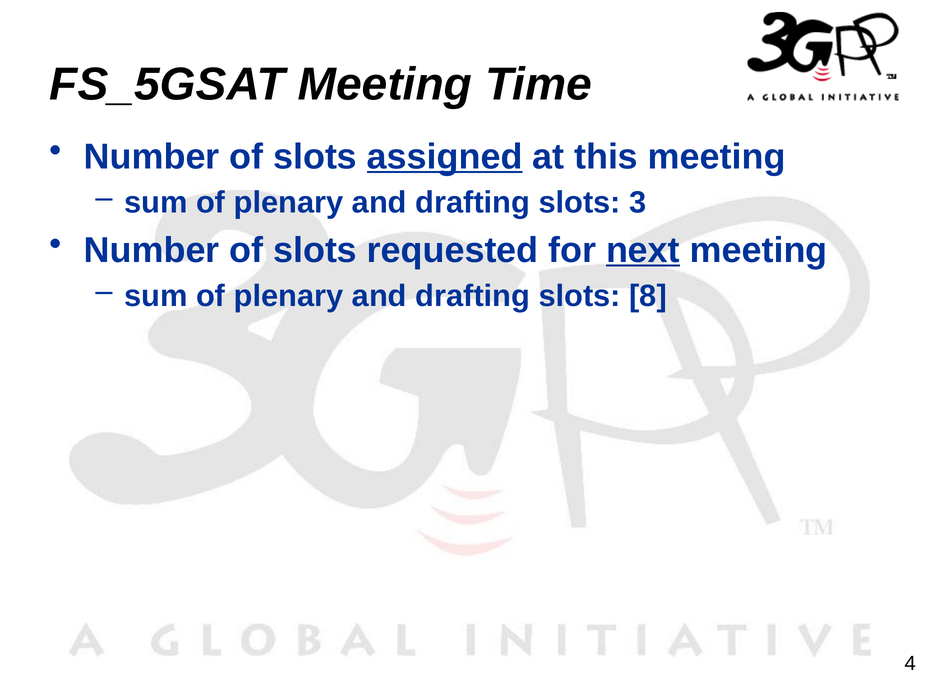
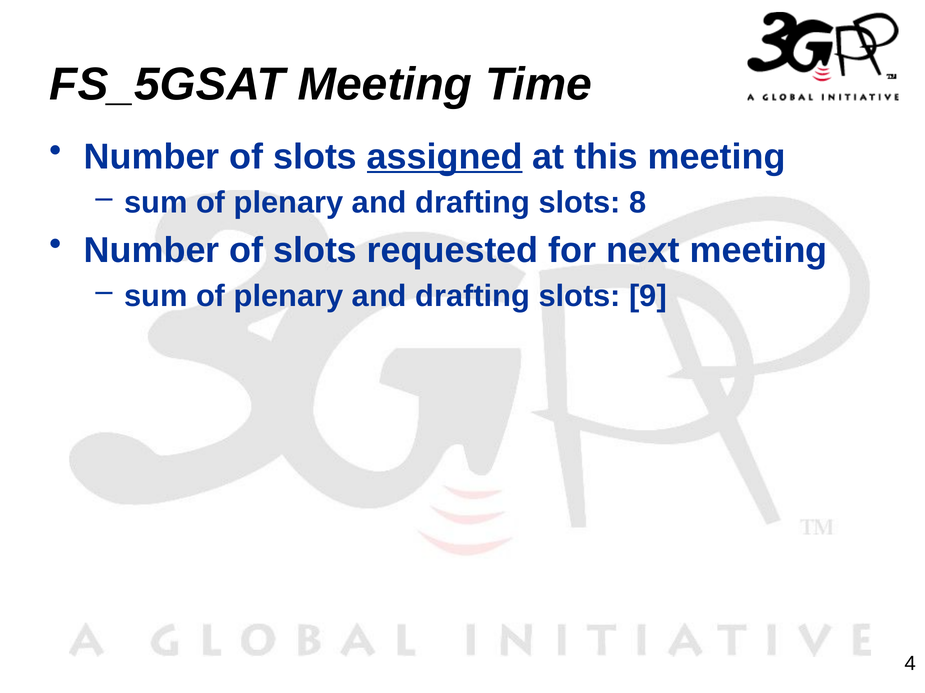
3: 3 -> 8
next underline: present -> none
8: 8 -> 9
